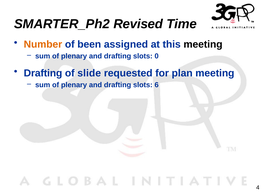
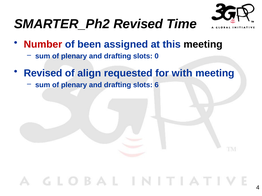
Number colour: orange -> red
Drafting at (43, 73): Drafting -> Revised
slide: slide -> align
plan: plan -> with
